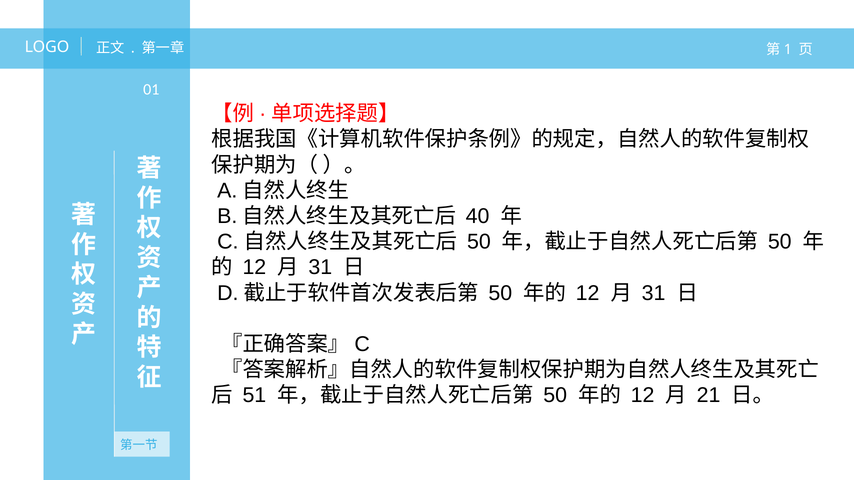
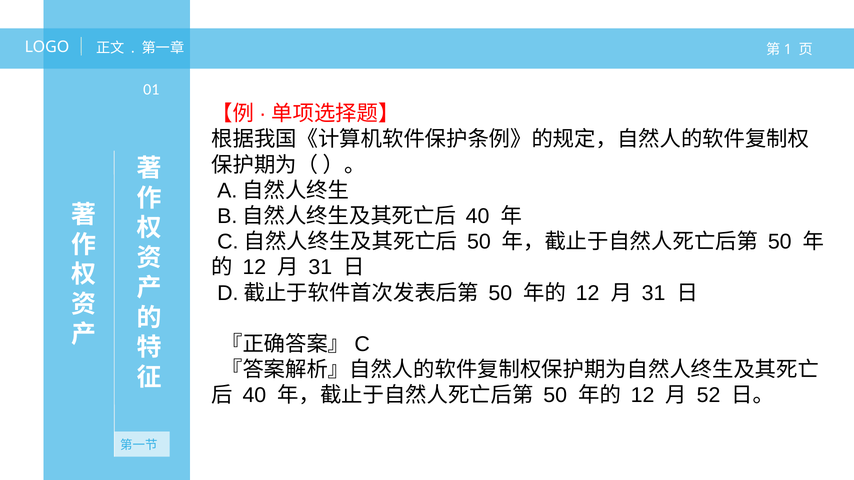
51 at (254, 396): 51 -> 40
21: 21 -> 52
